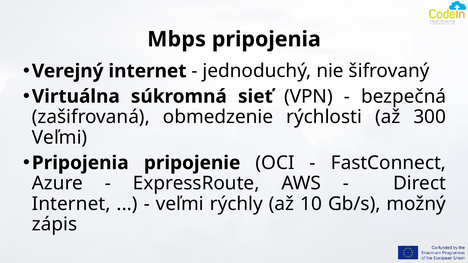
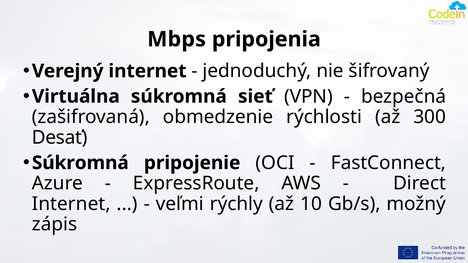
Veľmi at (60, 138): Veľmi -> Desať
Pripojenia at (80, 163): Pripojenia -> Súkromná
